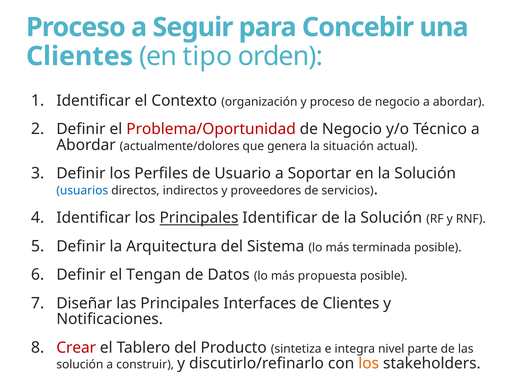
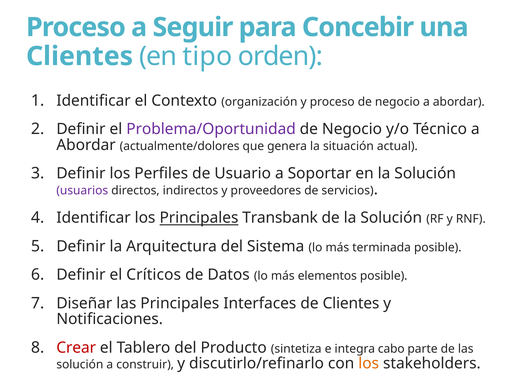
Problema/Oportunidad colour: red -> purple
usuarios colour: blue -> purple
Principales Identificar: Identificar -> Transbank
Tengan: Tengan -> Críticos
propuesta: propuesta -> elementos
nivel: nivel -> cabo
